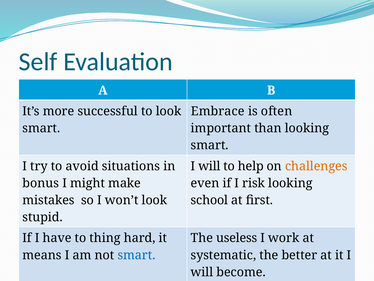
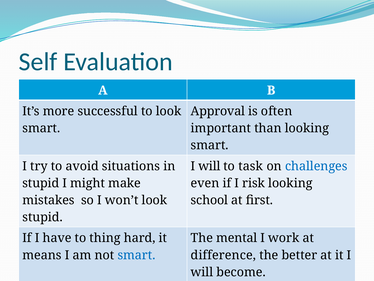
Embrace: Embrace -> Approval
help: help -> task
challenges colour: orange -> blue
bonus at (41, 183): bonus -> stupid
useless: useless -> mental
systematic: systematic -> difference
